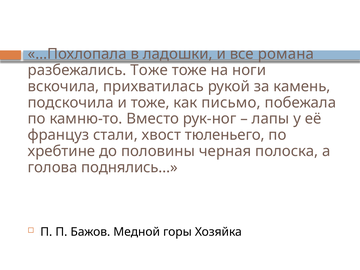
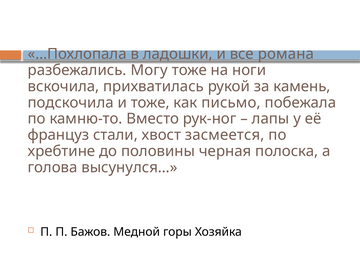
разбежались Тоже: Тоже -> Могу
тюленьего: тюленьего -> засмеется
поднялись…: поднялись… -> высунулся…
